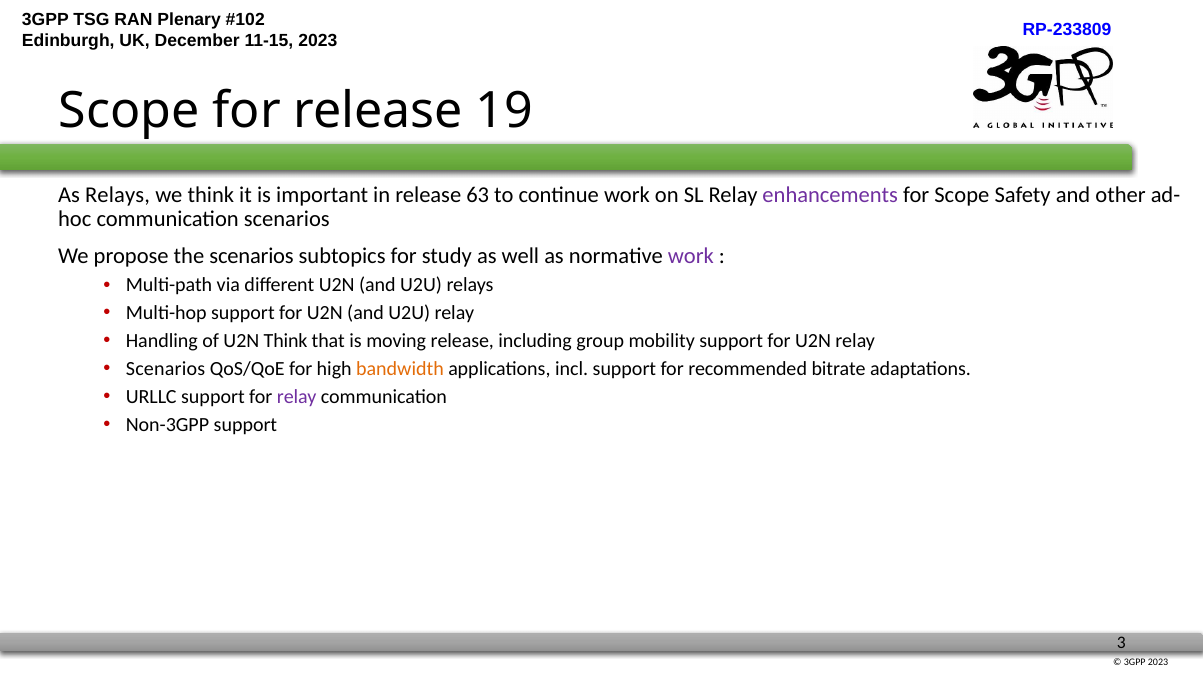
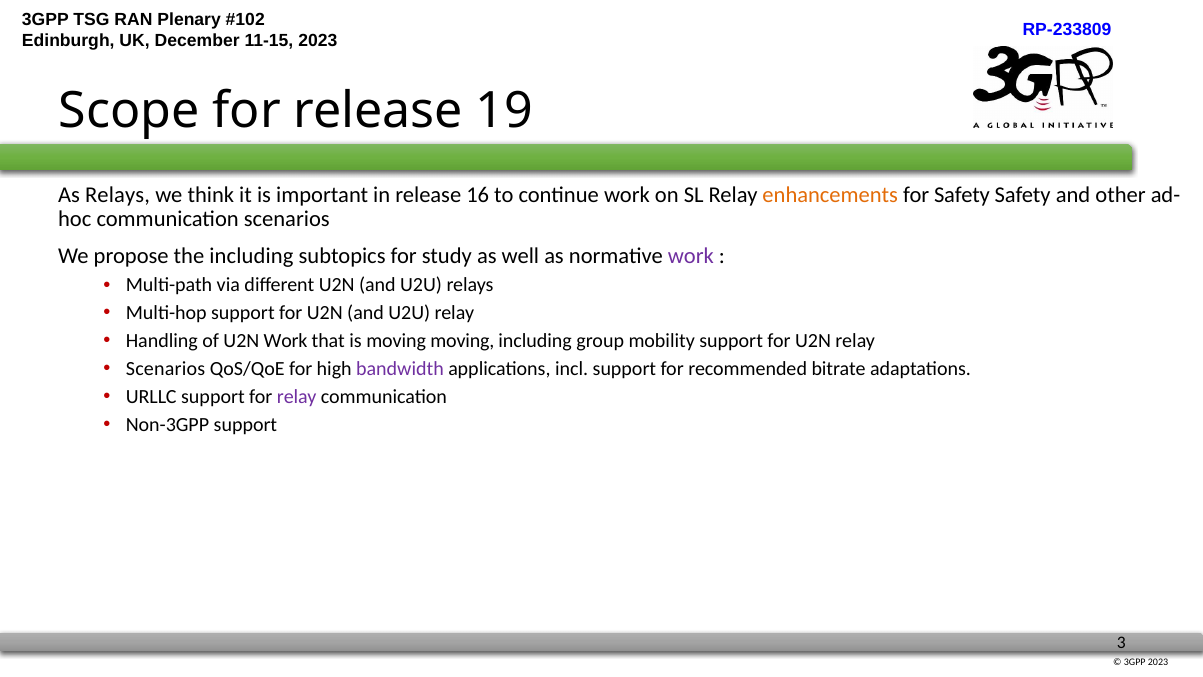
63: 63 -> 16
enhancements colour: purple -> orange
for Scope: Scope -> Safety
the scenarios: scenarios -> including
U2N Think: Think -> Work
moving release: release -> moving
bandwidth colour: orange -> purple
